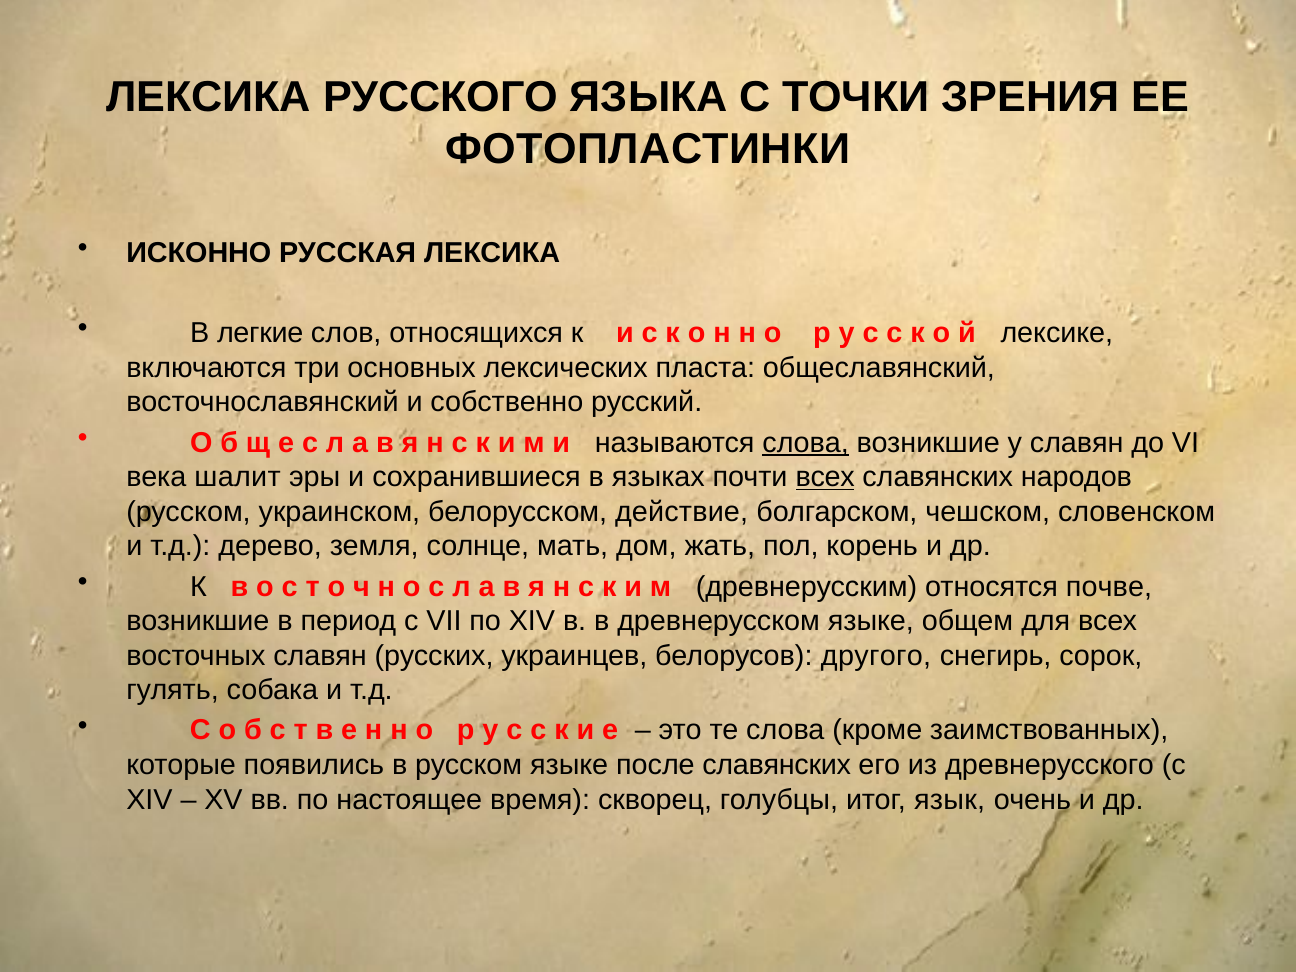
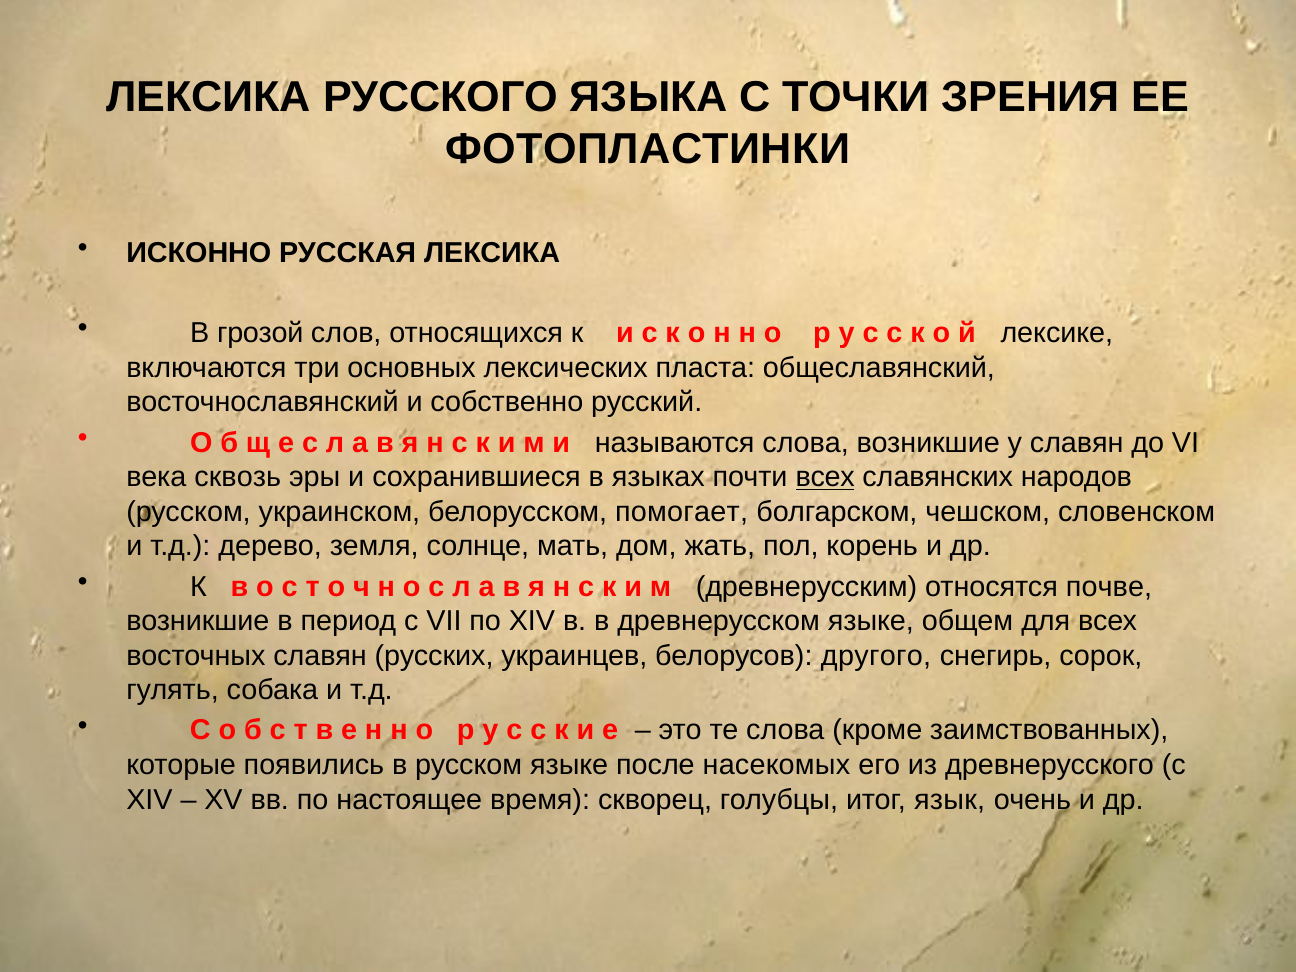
легкие: легкие -> грозой
слова at (806, 443) underline: present -> none
шалит: шалит -> сквозь
действие: действие -> помогает
после славянских: славянских -> насекомых
